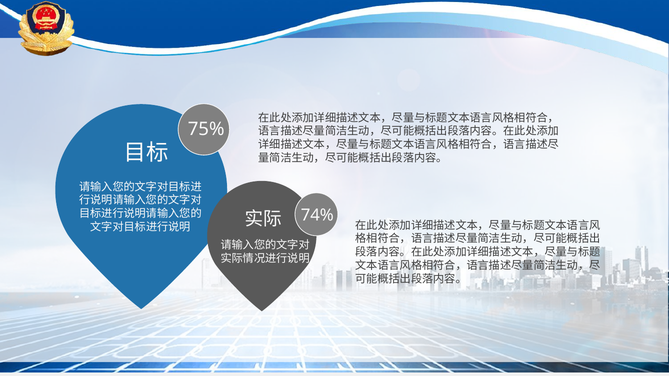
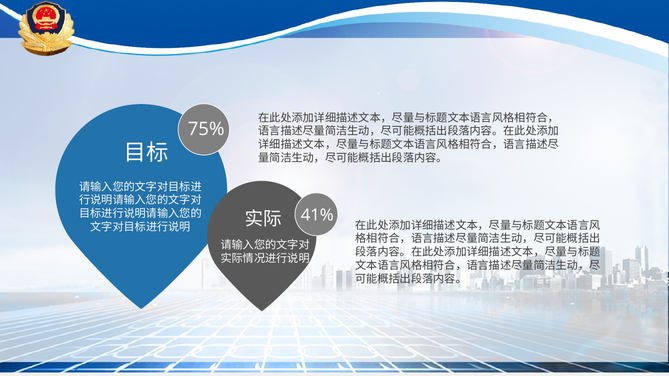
74%: 74% -> 41%
